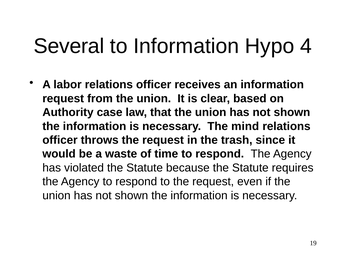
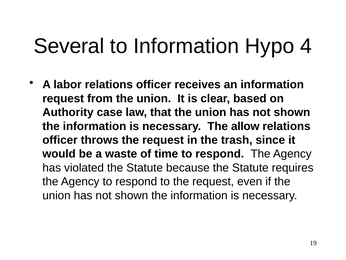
mind: mind -> allow
